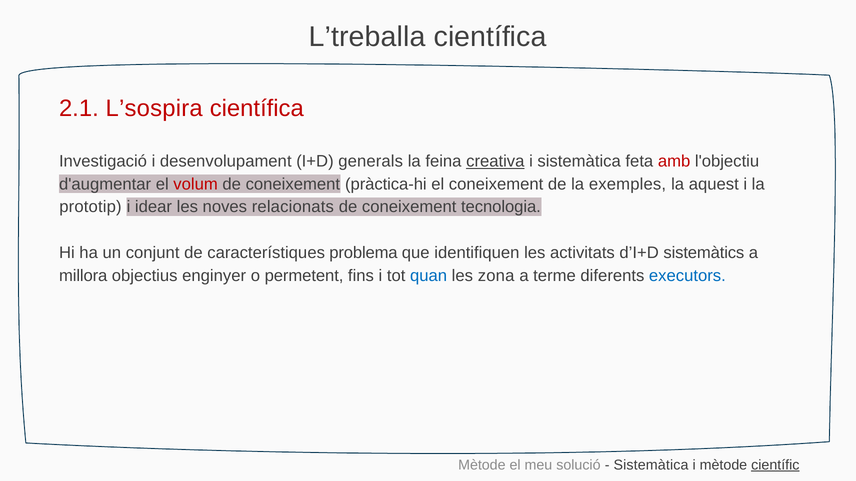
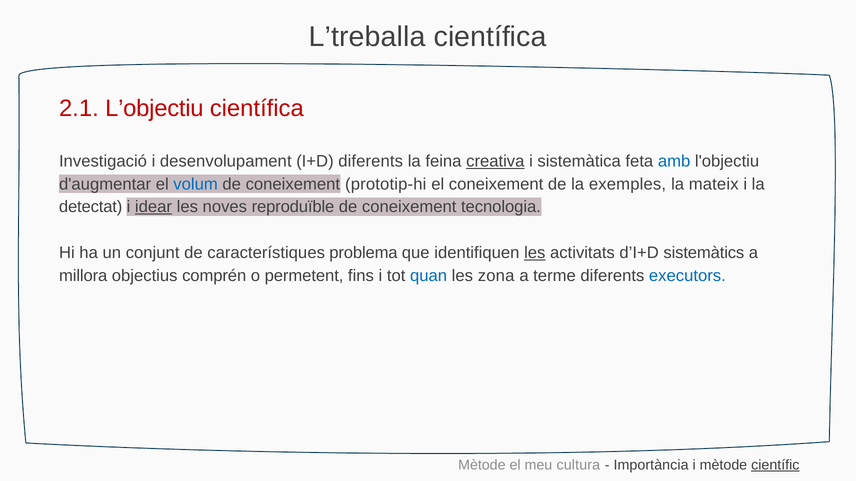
L’sospira: L’sospira -> L’objectiu
I+D generals: generals -> diferents
amb colour: red -> blue
volum colour: red -> blue
pràctica-hi: pràctica-hi -> prototip-hi
aquest: aquest -> mateix
prototip: prototip -> detectat
idear underline: none -> present
relacionats: relacionats -> reproduïble
les at (535, 253) underline: none -> present
enginyer: enginyer -> comprén
solució: solució -> cultura
Sistemàtica at (651, 465): Sistemàtica -> Importància
